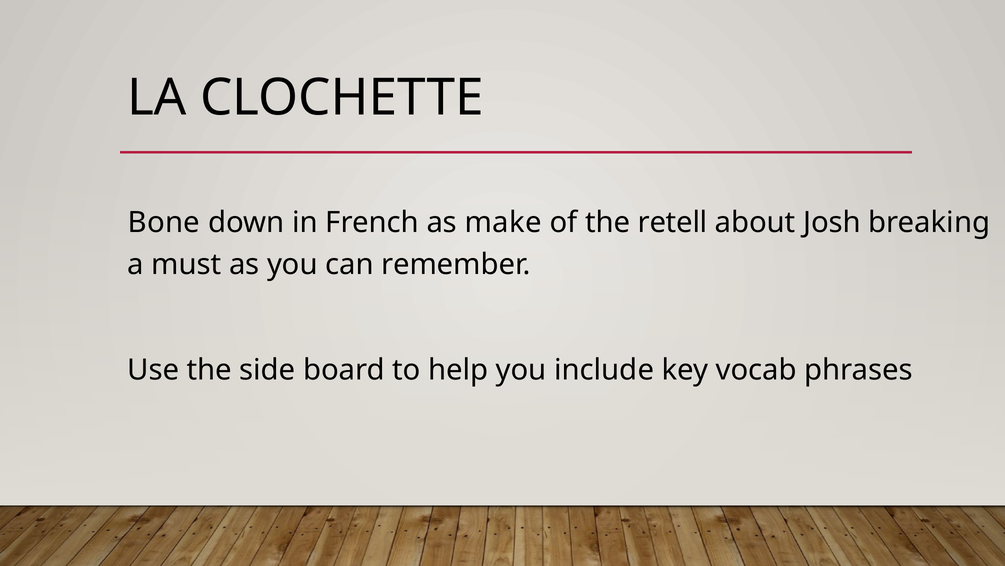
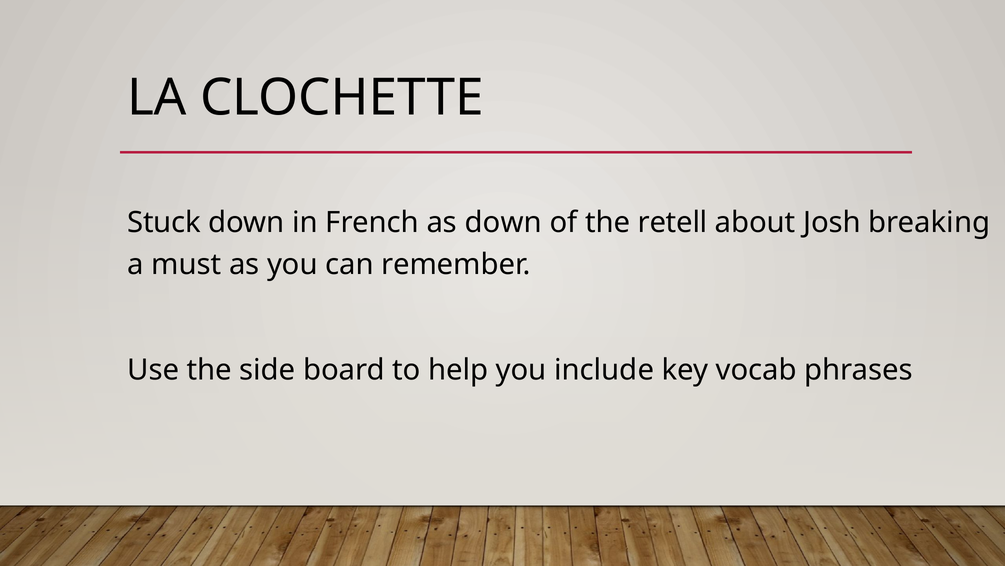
Bone: Bone -> Stuck
as make: make -> down
